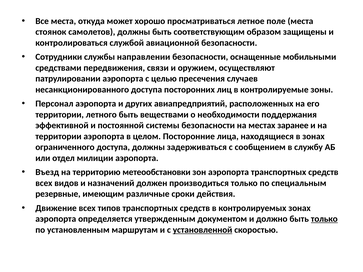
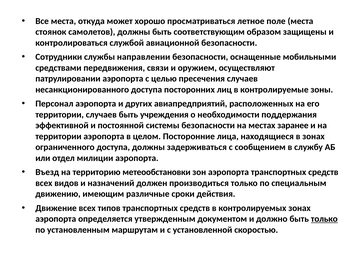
территории летного: летного -> случаев
веществами: веществами -> учреждения
резервные: резервные -> движению
установленной underline: present -> none
